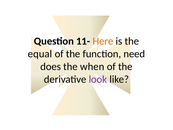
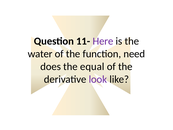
Here colour: orange -> purple
equal: equal -> water
when: when -> equal
